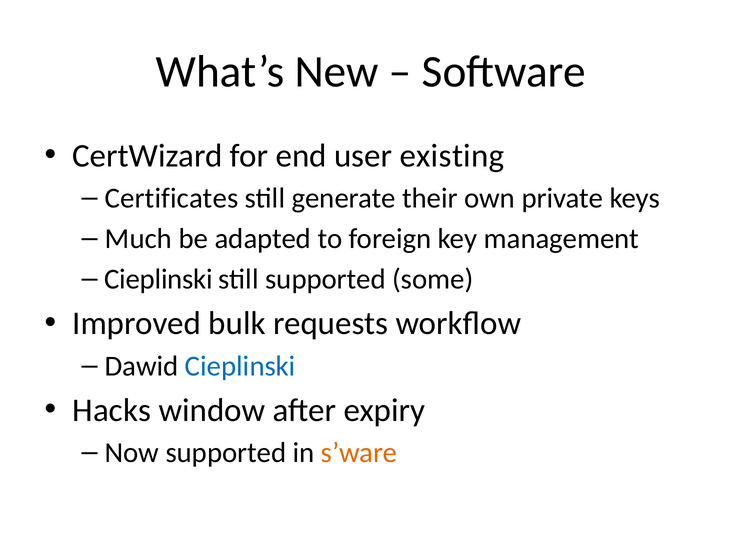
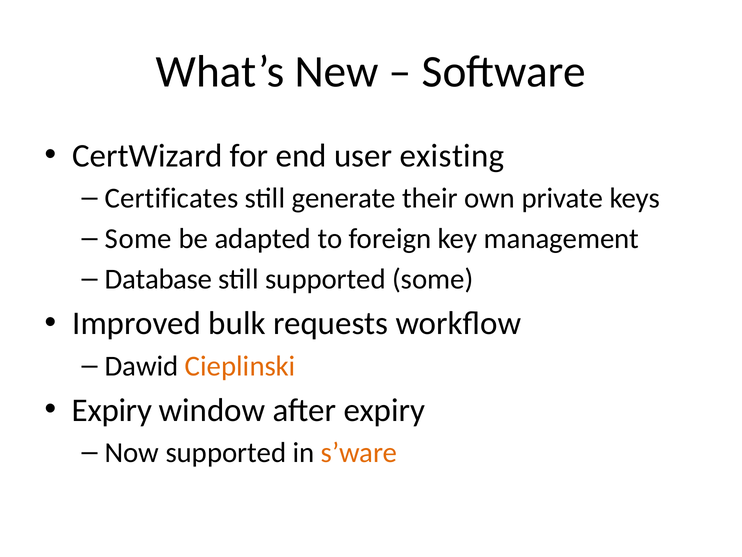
Much at (138, 239): Much -> Some
Cieplinski at (158, 279): Cieplinski -> Database
Cieplinski at (240, 366) colour: blue -> orange
Hacks at (112, 410): Hacks -> Expiry
